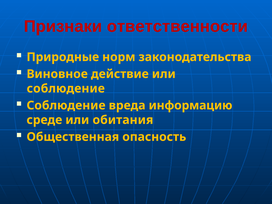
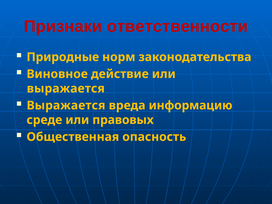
соблюдение at (66, 89): соблюдение -> выражается
Соблюдение at (66, 105): Соблюдение -> Выражается
обитания: обитания -> правовых
